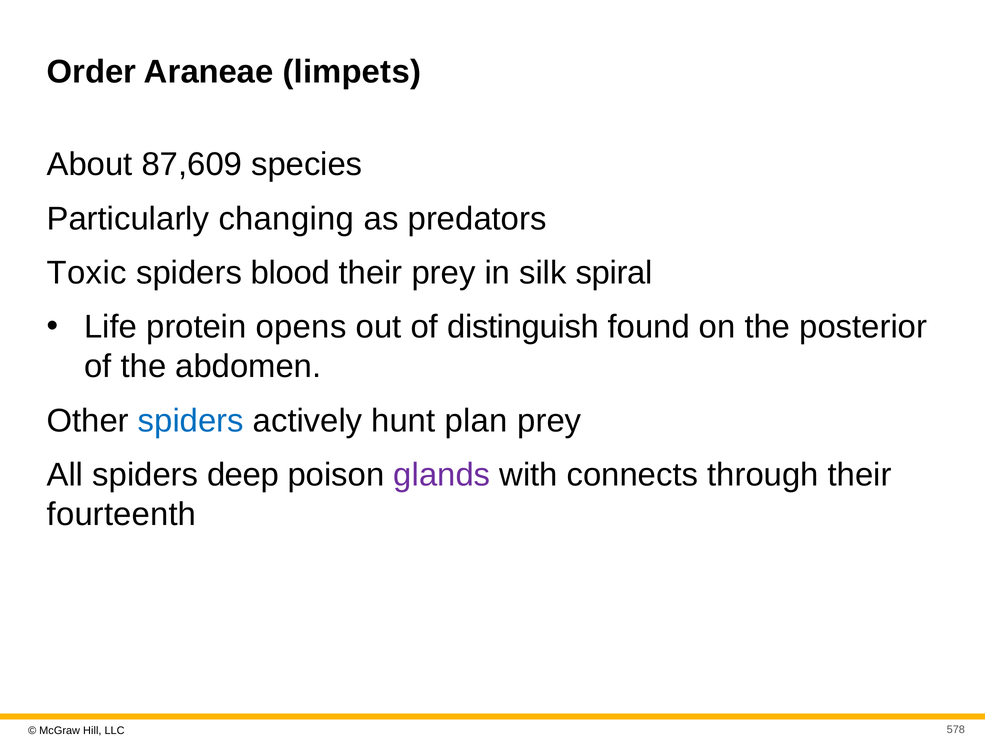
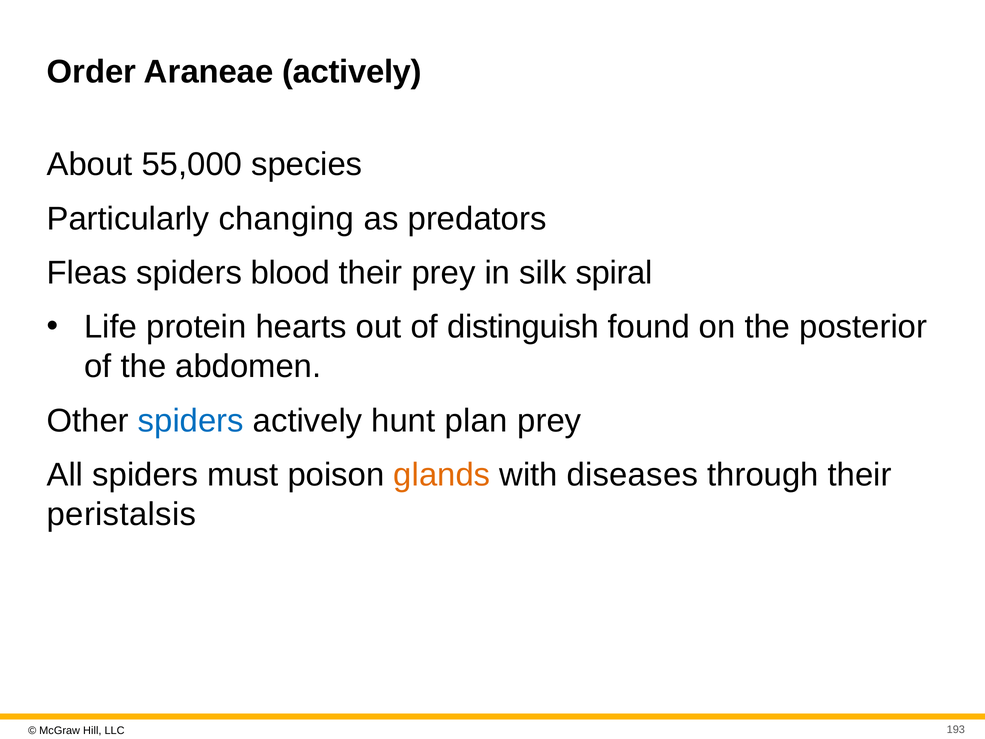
Araneae limpets: limpets -> actively
87,609: 87,609 -> 55,000
Toxic: Toxic -> Fleas
opens: opens -> hearts
deep: deep -> must
glands colour: purple -> orange
connects: connects -> diseases
fourteenth: fourteenth -> peristalsis
578: 578 -> 193
